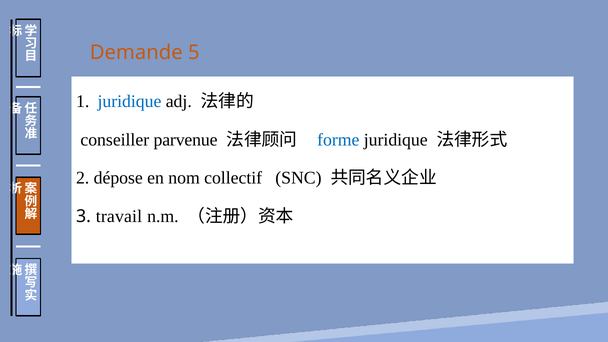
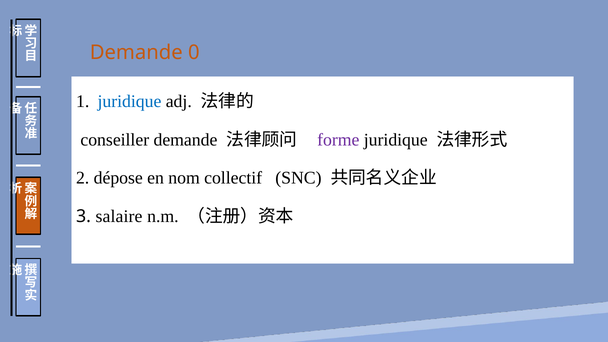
5: 5 -> 0
conseiller parvenue: parvenue -> demande
forme colour: blue -> purple
travail: travail -> salaire
